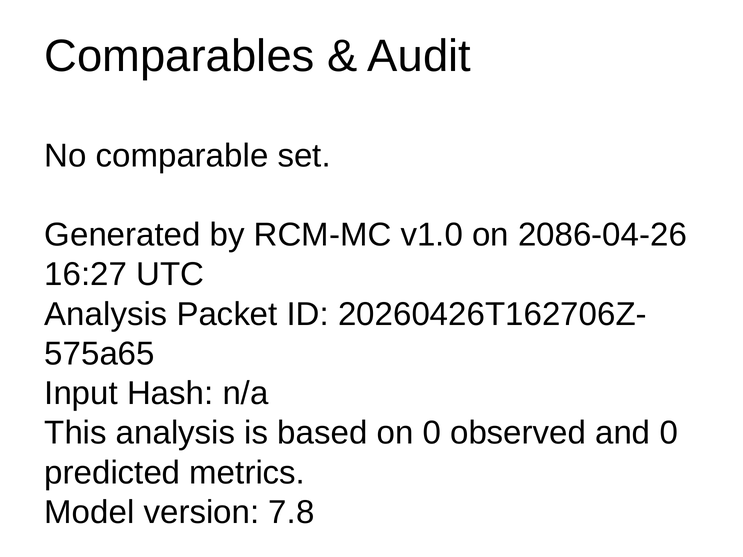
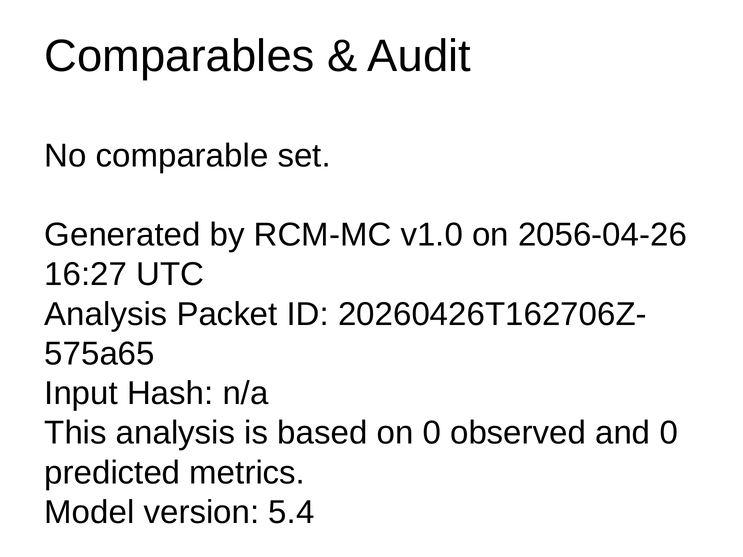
2086-04-26: 2086-04-26 -> 2056-04-26
7.8: 7.8 -> 5.4
